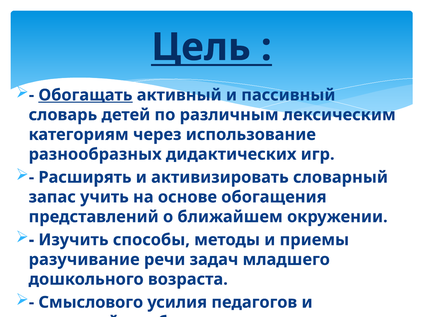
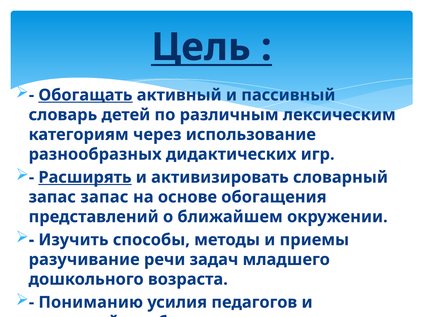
Расширять underline: none -> present
запас учить: учить -> запас
Смыслового: Смыслового -> Пониманию
